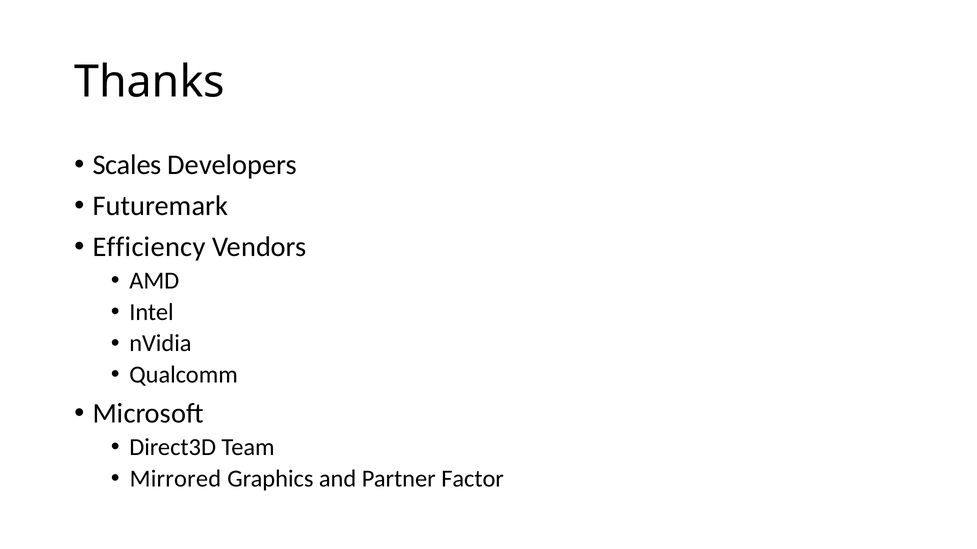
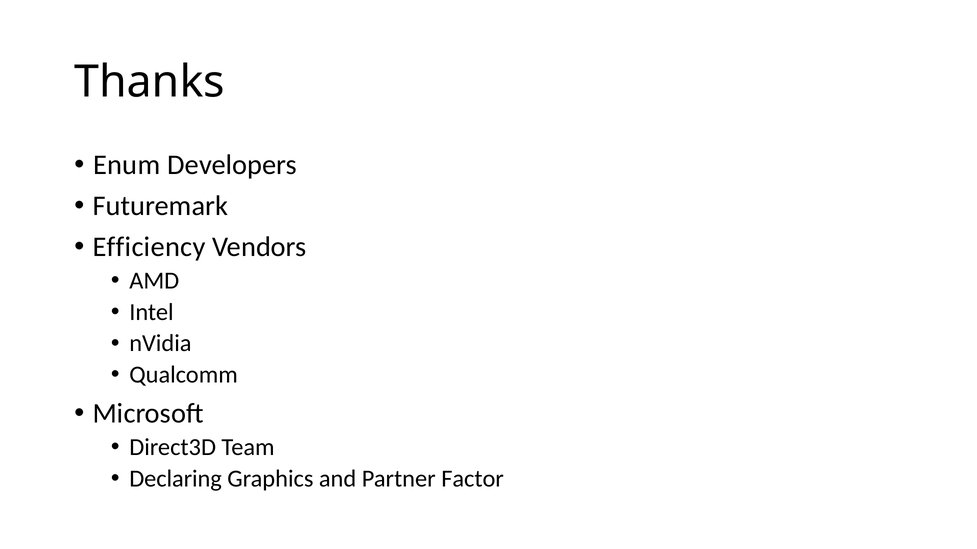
Scales: Scales -> Enum
Mirrored: Mirrored -> Declaring
